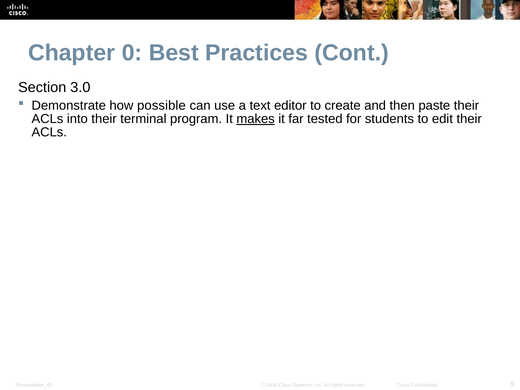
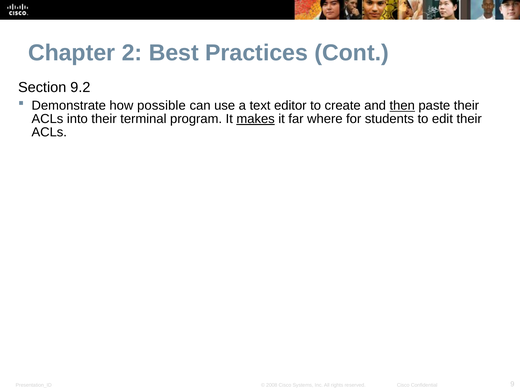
0: 0 -> 2
3.0: 3.0 -> 9.2
then underline: none -> present
tested: tested -> where
